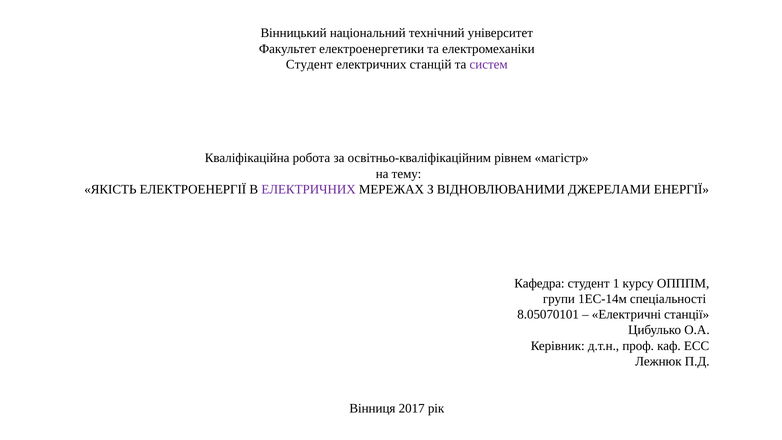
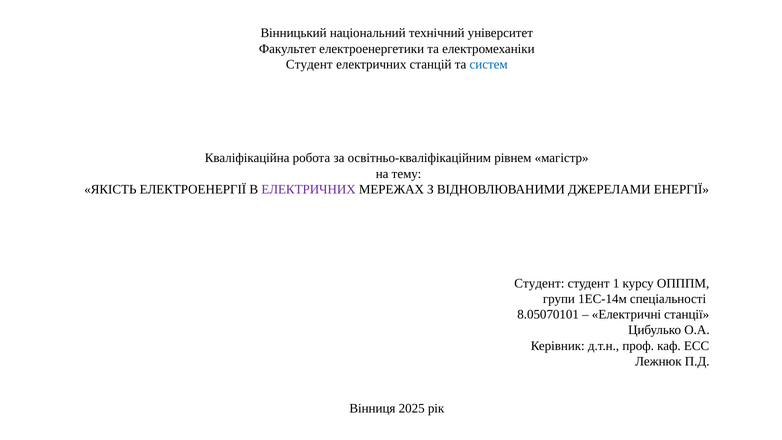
систем colour: purple -> blue
Кафедра at (539, 283): Кафедра -> Студент
2017: 2017 -> 2025
